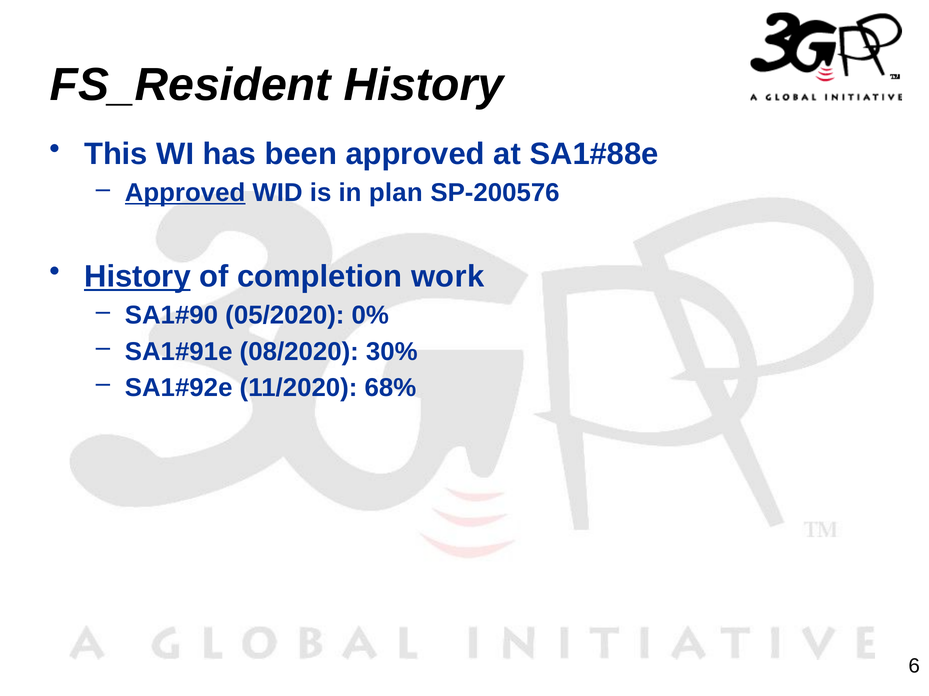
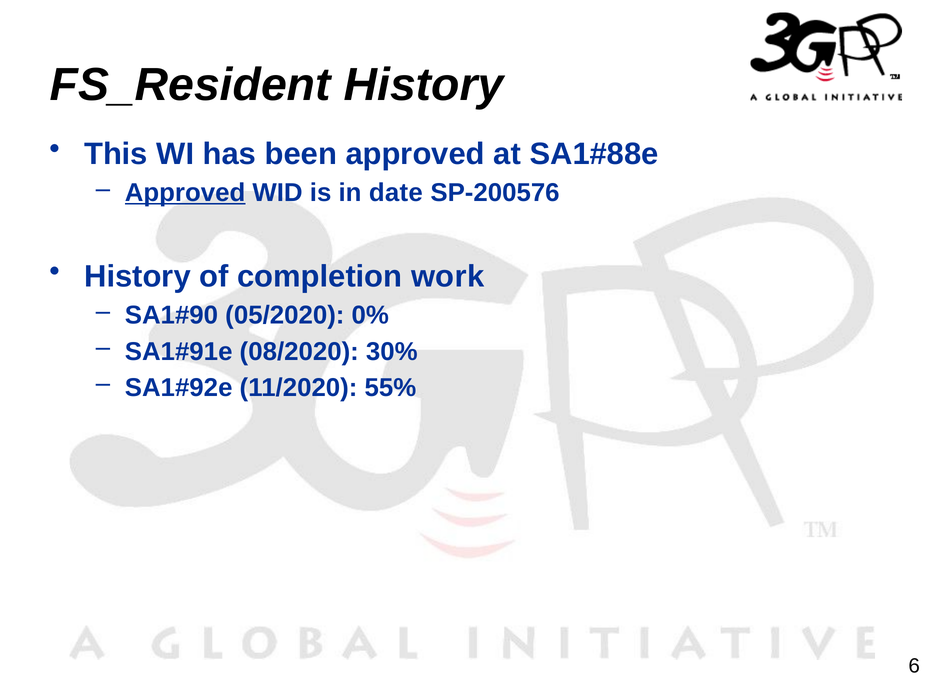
plan: plan -> date
History at (137, 277) underline: present -> none
68%: 68% -> 55%
